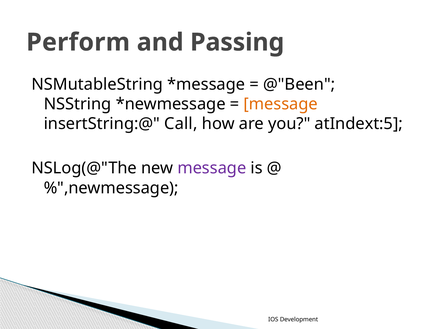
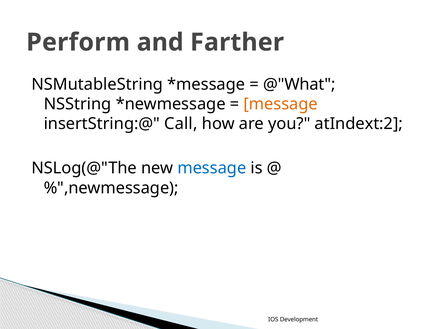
Passing: Passing -> Farther
@"Been: @"Been -> @"What
atIndext:5: atIndext:5 -> atIndext:2
message at (212, 168) colour: purple -> blue
